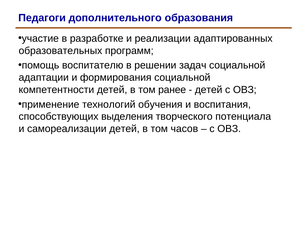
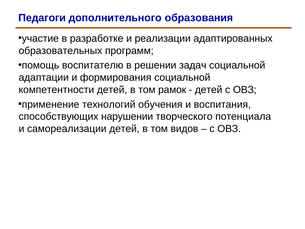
ранее: ранее -> рамок
выделения: выделения -> нарушении
часов: часов -> видов
